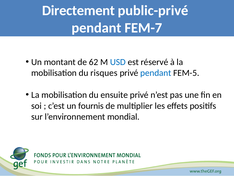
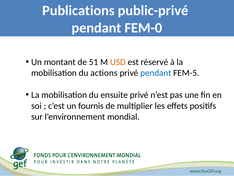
Directement: Directement -> Publications
FEM-7: FEM-7 -> FEM-0
62: 62 -> 51
USD colour: blue -> orange
risques: risques -> actions
